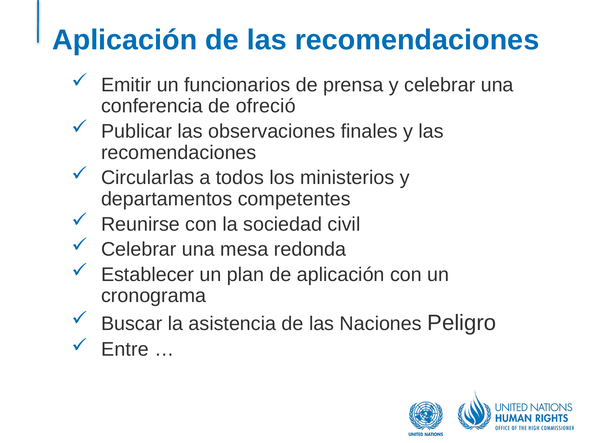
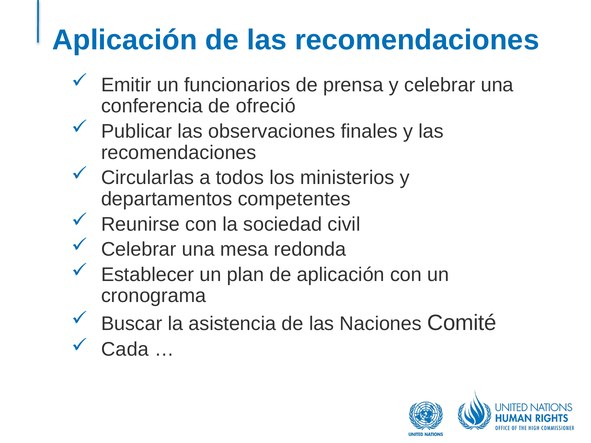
Peligro: Peligro -> Comité
Entre: Entre -> Cada
